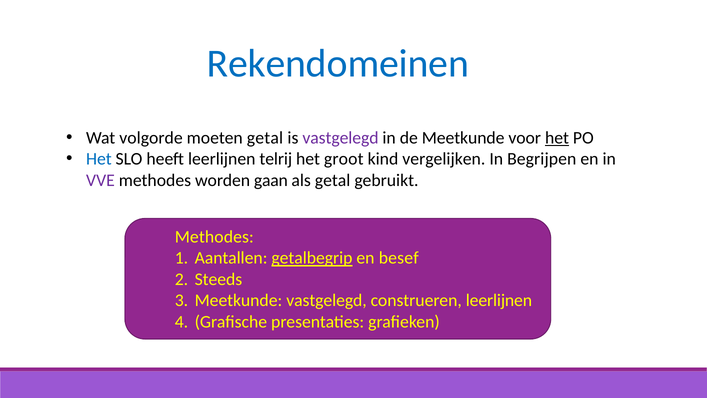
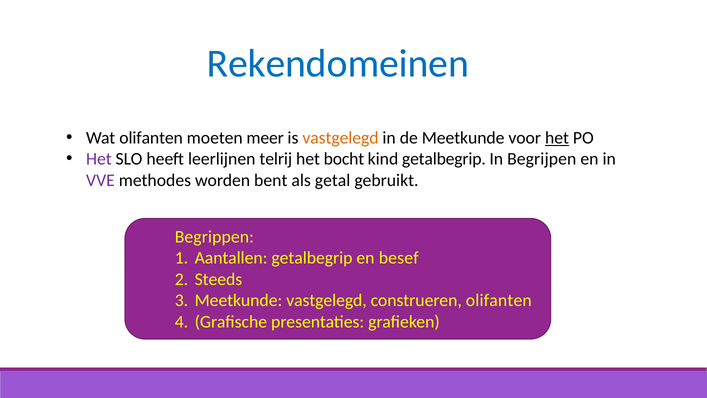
Wat volgorde: volgorde -> olifanten
moeten getal: getal -> meer
vastgelegd at (340, 138) colour: purple -> orange
Het at (99, 159) colour: blue -> purple
groot: groot -> bocht
kind vergelijken: vergelijken -> getalbegrip
gaan: gaan -> bent
Methodes at (214, 237): Methodes -> Begrippen
getalbegrip at (312, 258) underline: present -> none
construeren leerlijnen: leerlijnen -> olifanten
